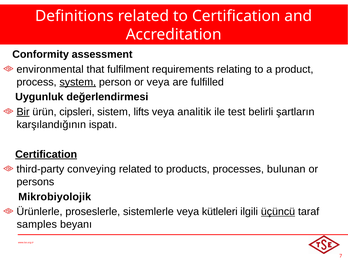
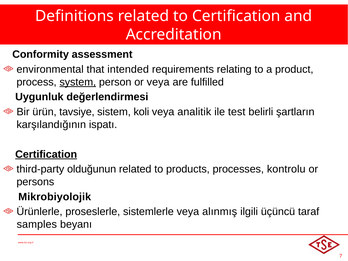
fulfilment: fulfilment -> intended
Bir underline: present -> none
cipsleri: cipsleri -> tavsiye
lifts: lifts -> koli
conveying: conveying -> olduğunun
bulunan: bulunan -> kontrolu
kütleleri: kütleleri -> alınmış
üçüncü underline: present -> none
